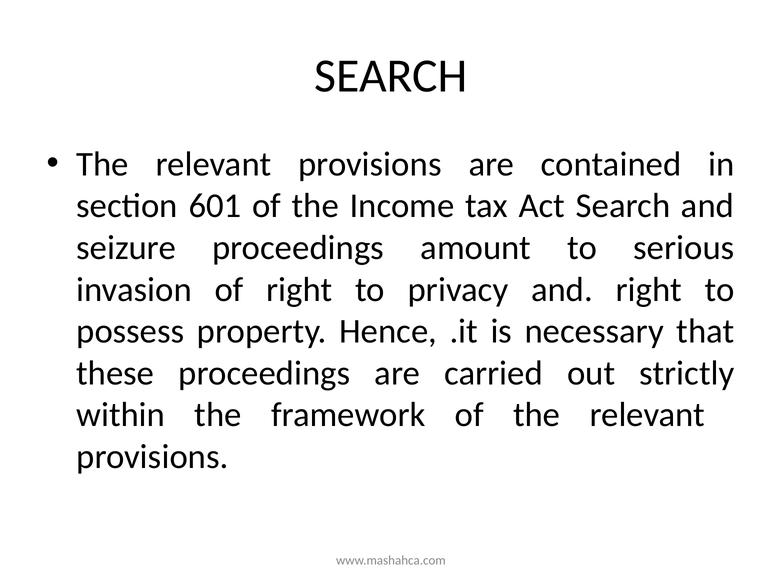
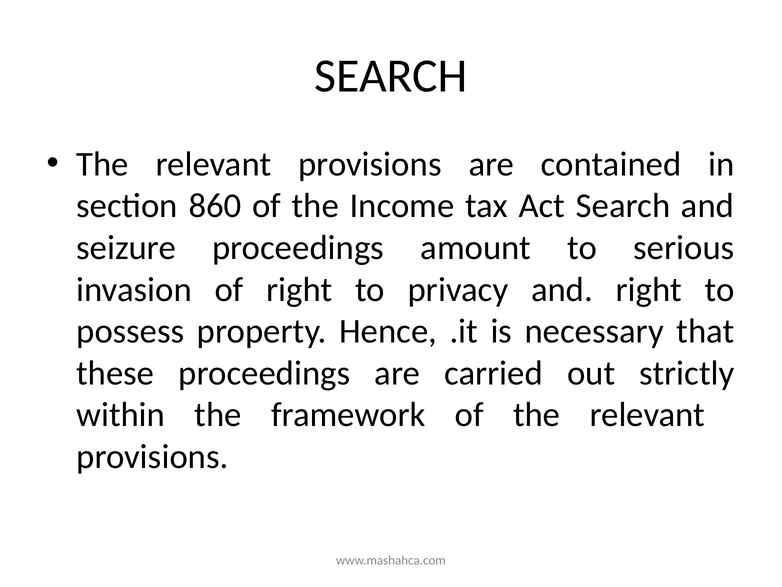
601: 601 -> 860
